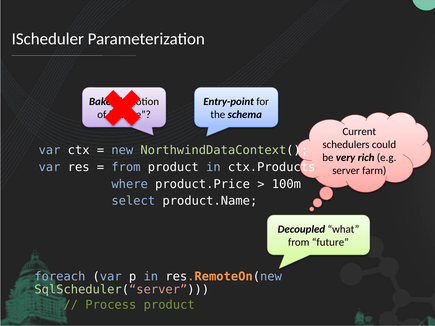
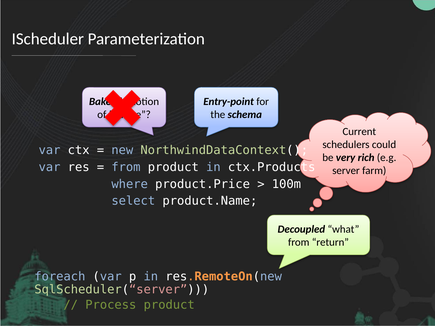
future: future -> return
